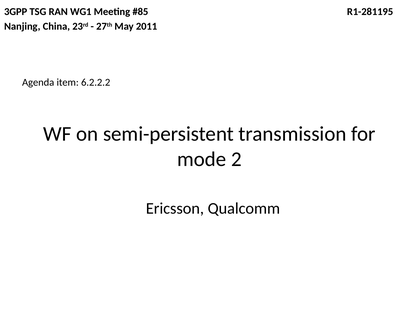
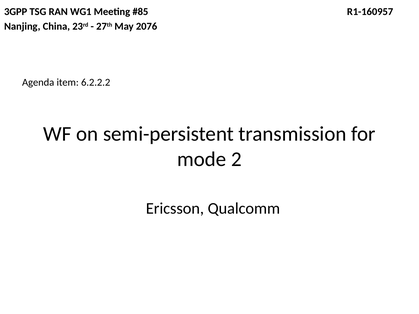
R1-281195: R1-281195 -> R1-160957
2011: 2011 -> 2076
